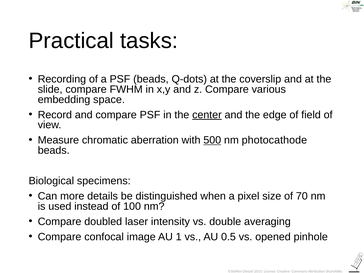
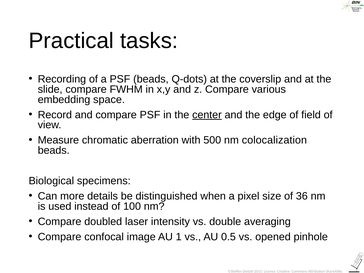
500 underline: present -> none
photocathode: photocathode -> colocalization
70: 70 -> 36
